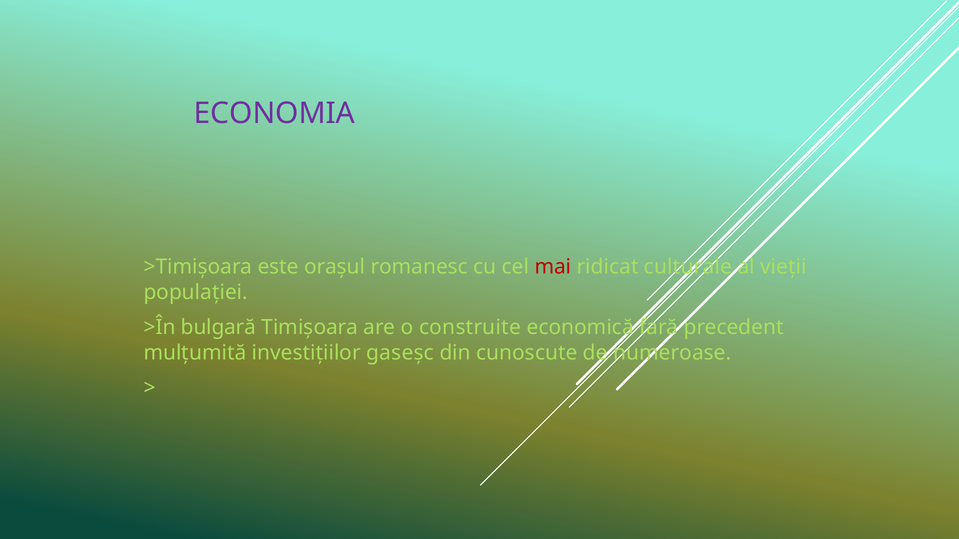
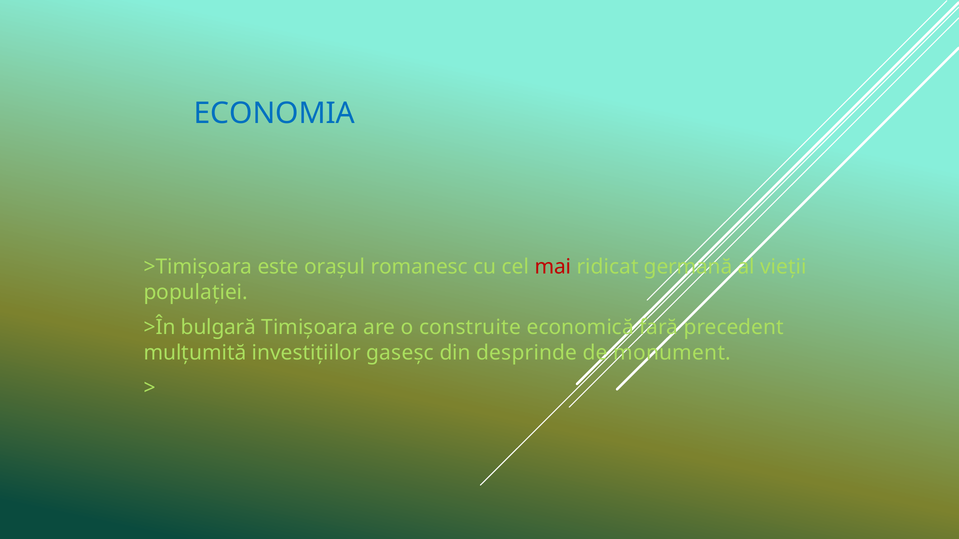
ECONOMIA colour: purple -> blue
culturale: culturale -> germană
cunoscute: cunoscute -> desprinde
numeroase: numeroase -> monument
